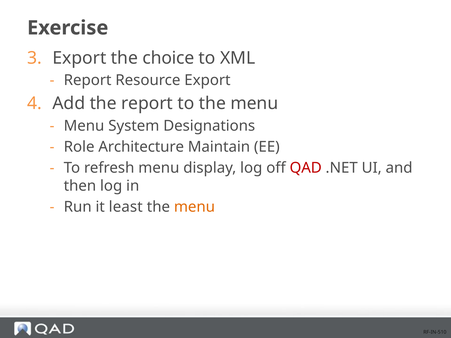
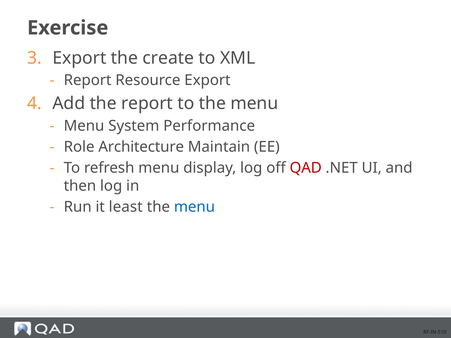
choice: choice -> create
Designations: Designations -> Performance
menu at (194, 207) colour: orange -> blue
